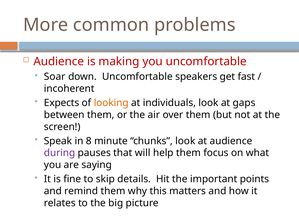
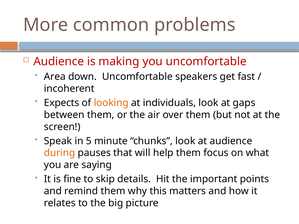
Soar: Soar -> Area
8: 8 -> 5
during colour: purple -> orange
